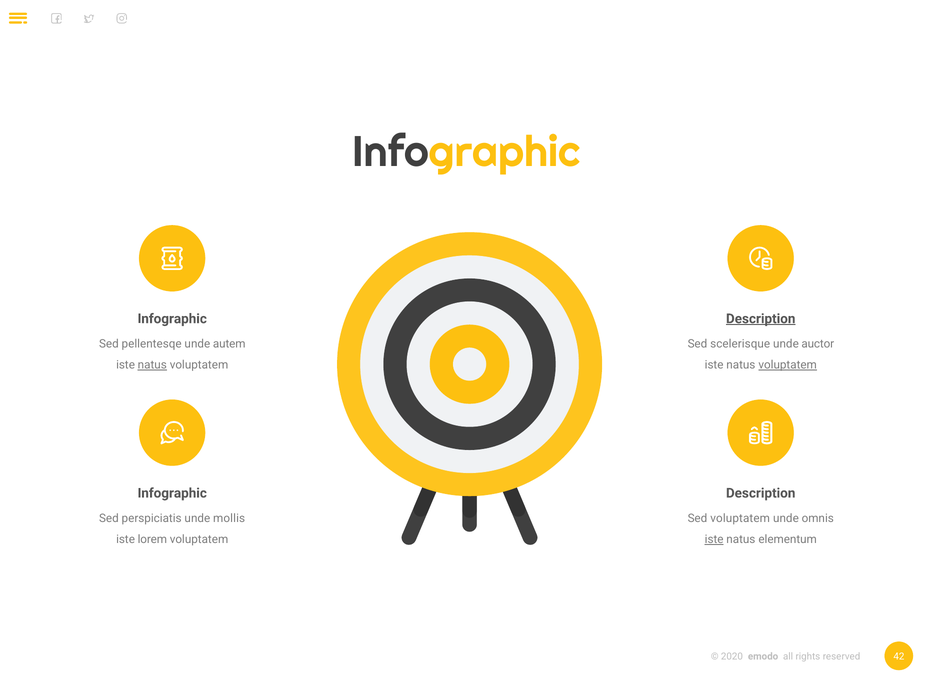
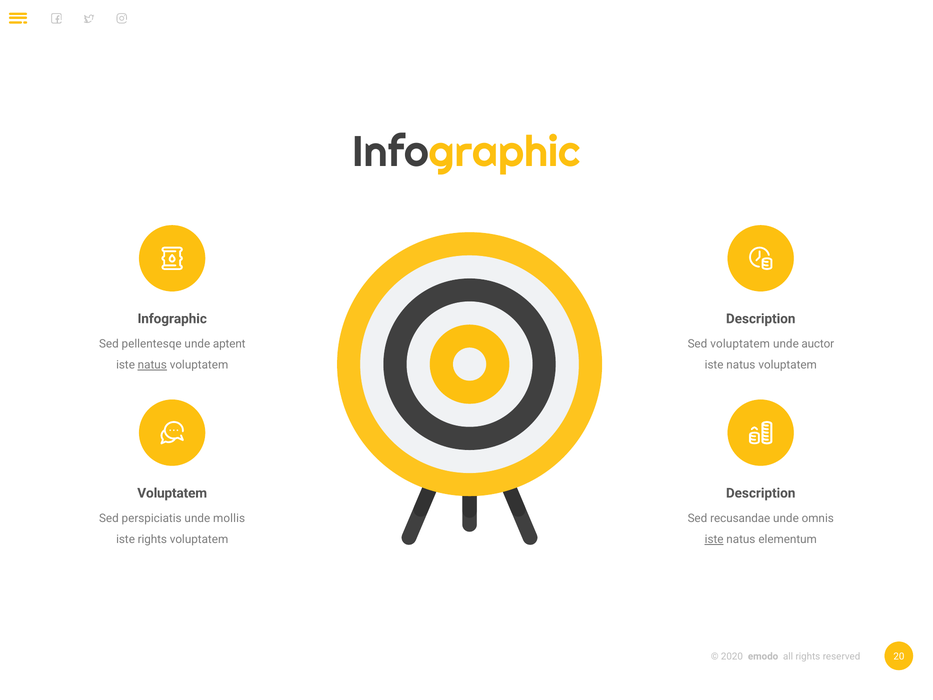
Description at (761, 319) underline: present -> none
autem: autem -> aptent
Sed scelerisque: scelerisque -> voluptatem
voluptatem at (788, 365) underline: present -> none
Infographic at (172, 493): Infographic -> Voluptatem
Sed voluptatem: voluptatem -> recusandae
iste lorem: lorem -> rights
42: 42 -> 20
